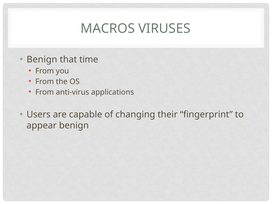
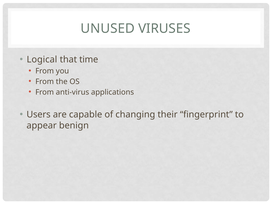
MACROS: MACROS -> UNUSED
Benign at (42, 60): Benign -> Logical
